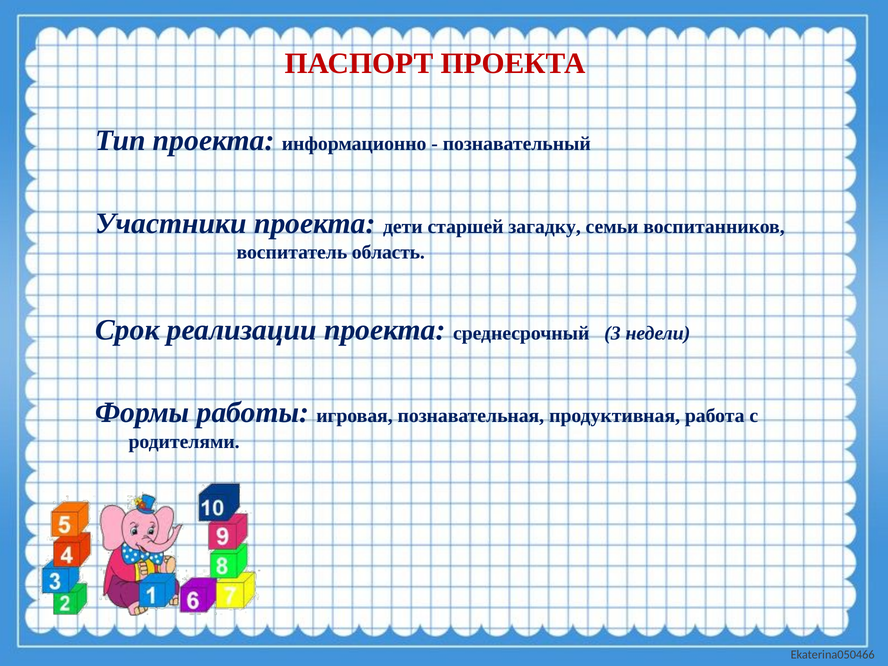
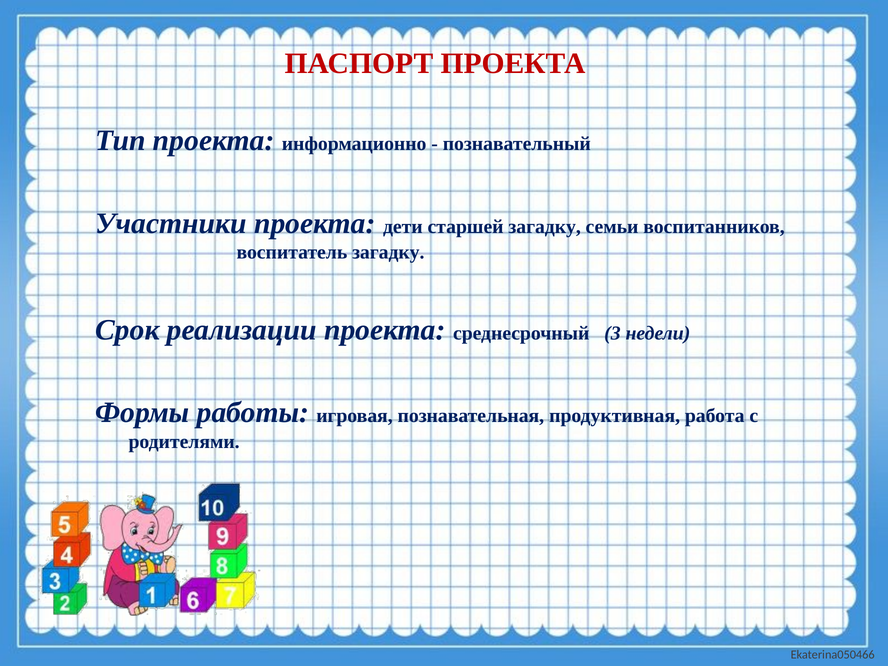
воспитатель область: область -> загадку
